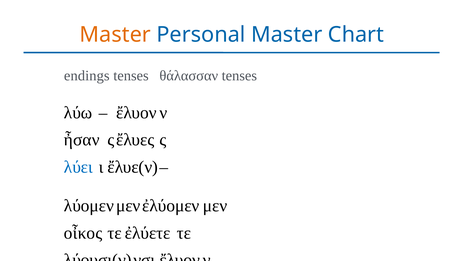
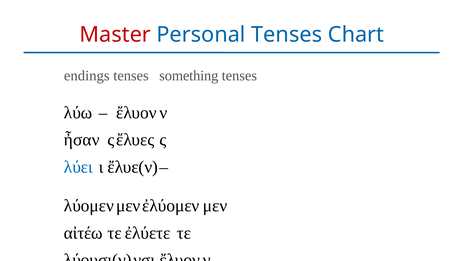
Master at (115, 34) colour: orange -> red
Personal Master: Master -> Tenses
θάλασσαν: θάλασσαν -> something
οἶκος: οἶκος -> αἰτέω
